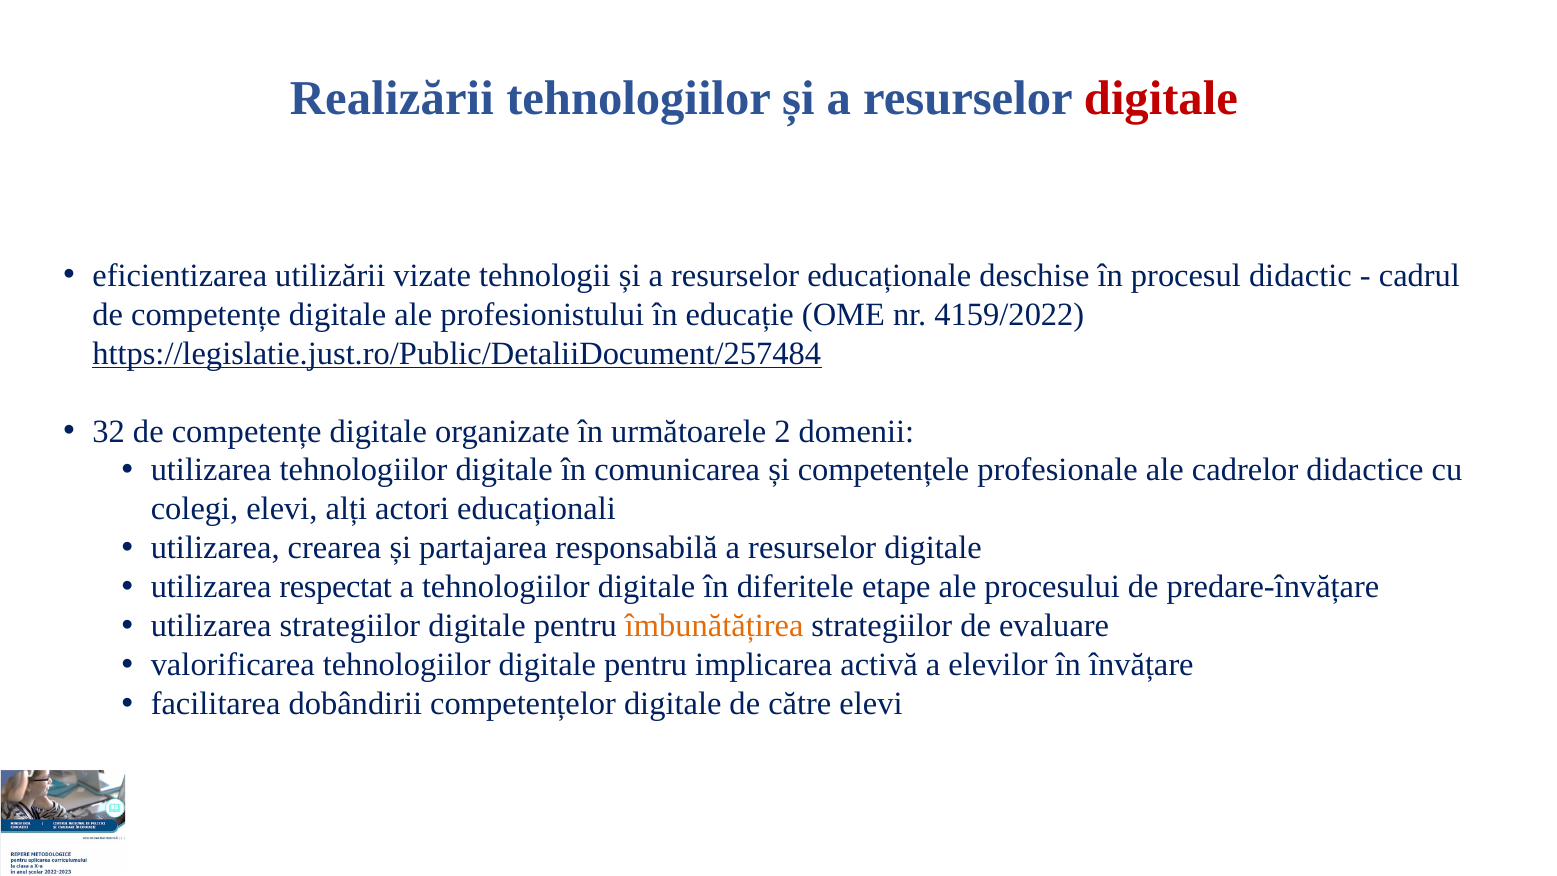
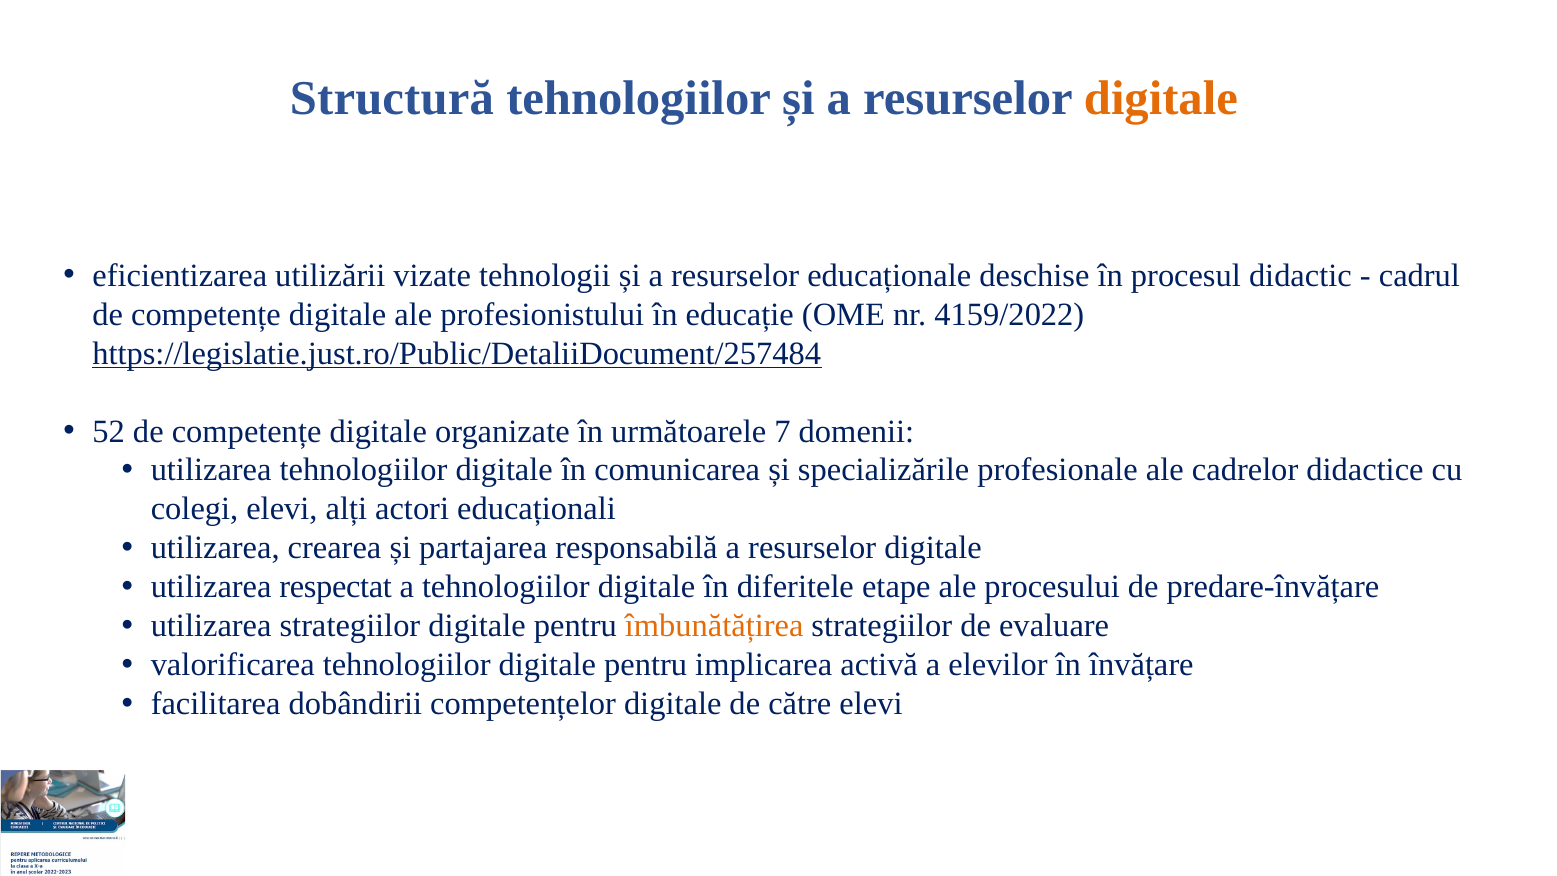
Realizării: Realizării -> Structură
digitale at (1161, 98) colour: red -> orange
32: 32 -> 52
2: 2 -> 7
competențele: competențele -> specializările
